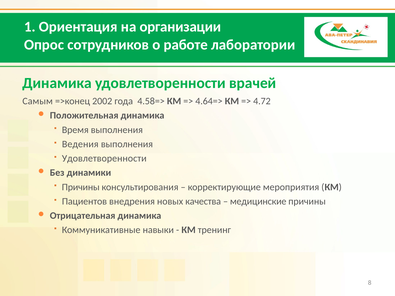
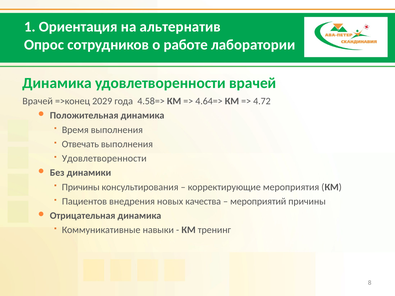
организации: организации -> альтернатив
Самым at (38, 101): Самым -> Врачей
2002: 2002 -> 2029
Ведения: Ведения -> Отвечать
медицинские: медицинские -> мероприятий
